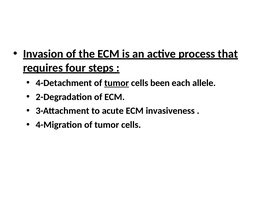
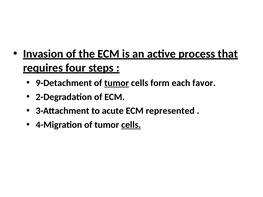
4-Detachment: 4-Detachment -> 9-Detachment
been: been -> form
allele: allele -> favor
invasiveness: invasiveness -> represented
cells at (131, 125) underline: none -> present
